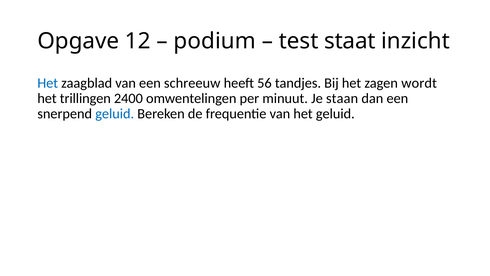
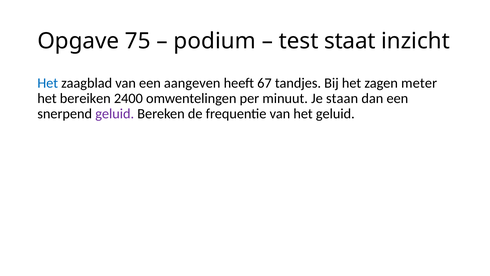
12: 12 -> 75
schreeuw: schreeuw -> aangeven
56: 56 -> 67
wordt: wordt -> meter
trillingen: trillingen -> bereiken
geluid at (115, 114) colour: blue -> purple
